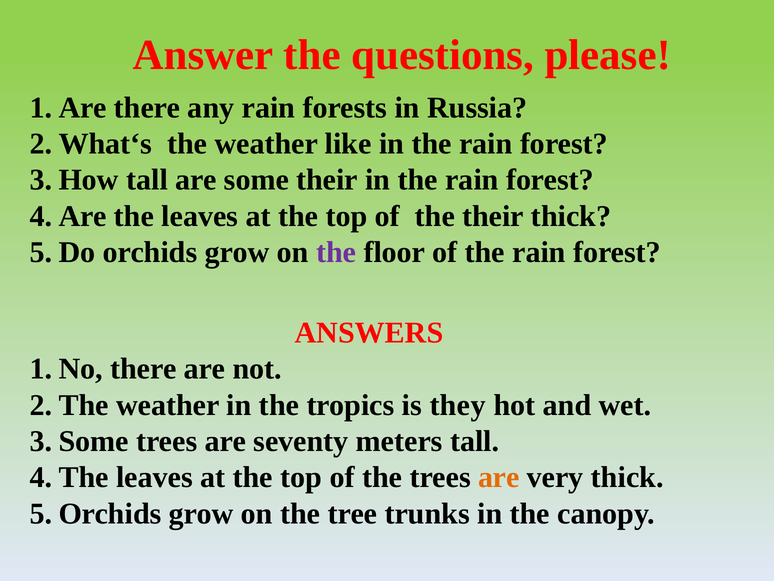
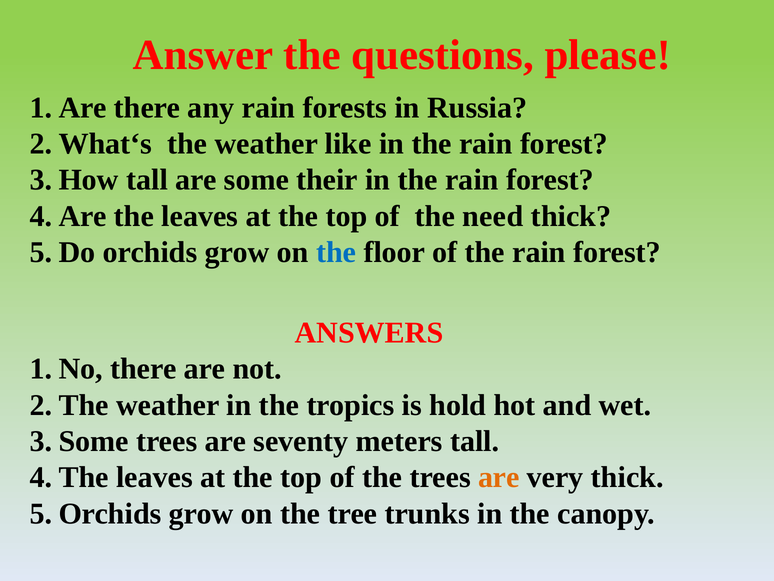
the their: their -> need
the at (336, 252) colour: purple -> blue
they: they -> hold
